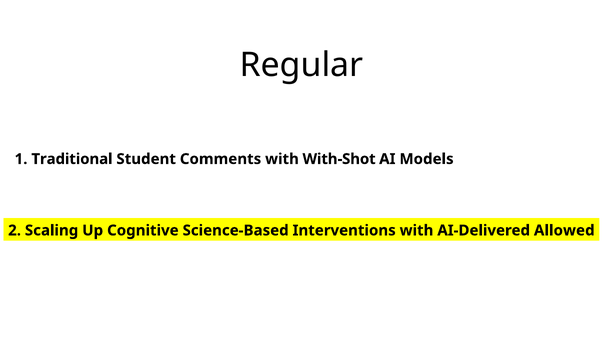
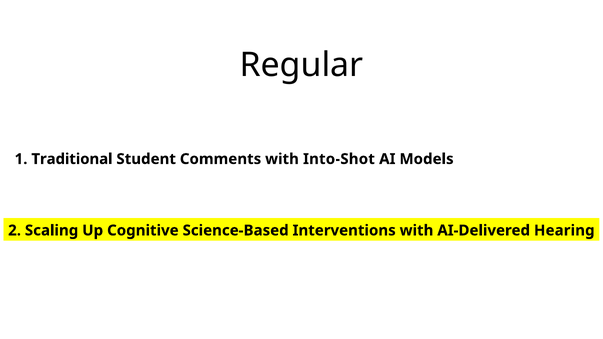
With-Shot: With-Shot -> Into-Shot
Allowed: Allowed -> Hearing
